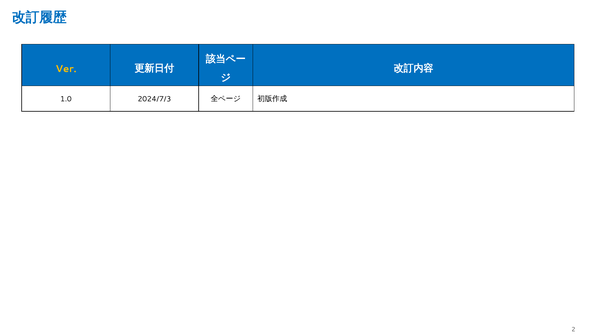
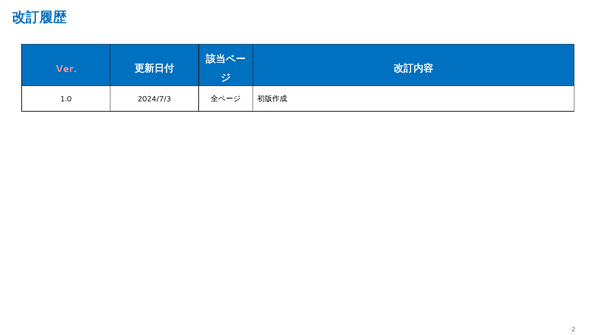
Ver colour: yellow -> pink
